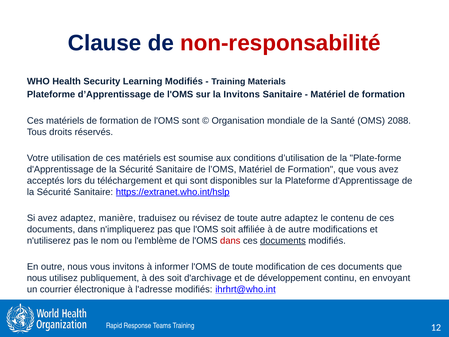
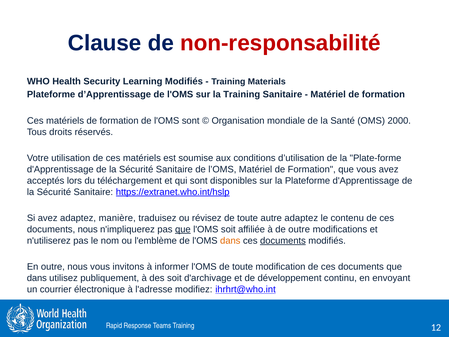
la Invitons: Invitons -> Training
2088: 2088 -> 2000
documents dans: dans -> nous
que at (183, 229) underline: none -> present
de autre: autre -> outre
dans at (230, 240) colour: red -> orange
nous at (37, 278): nous -> dans
l'adresse modifiés: modifiés -> modifiez
